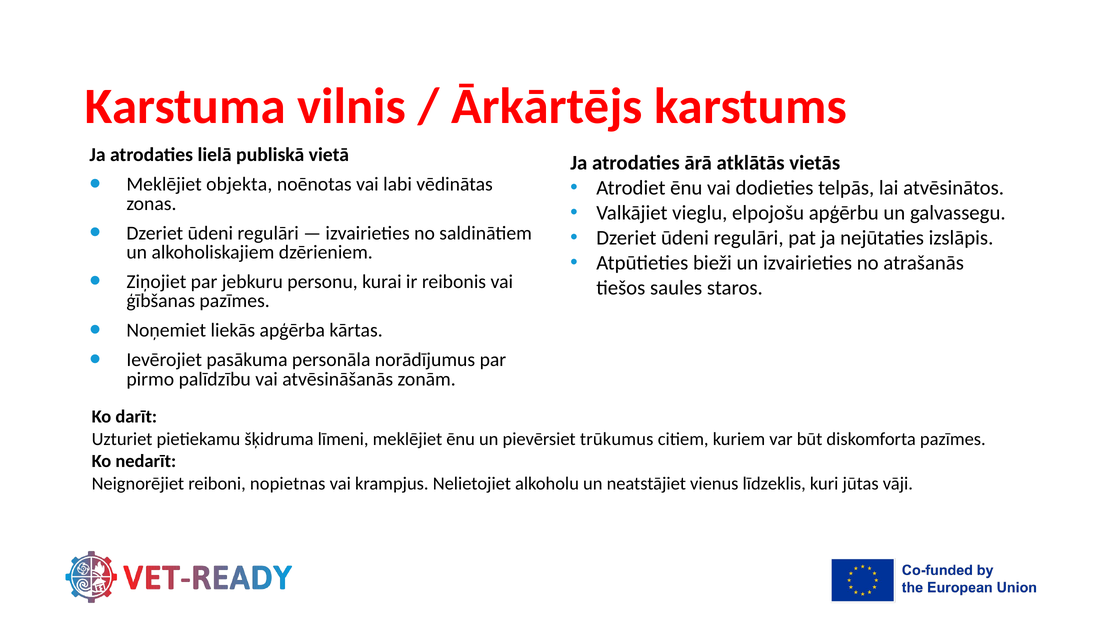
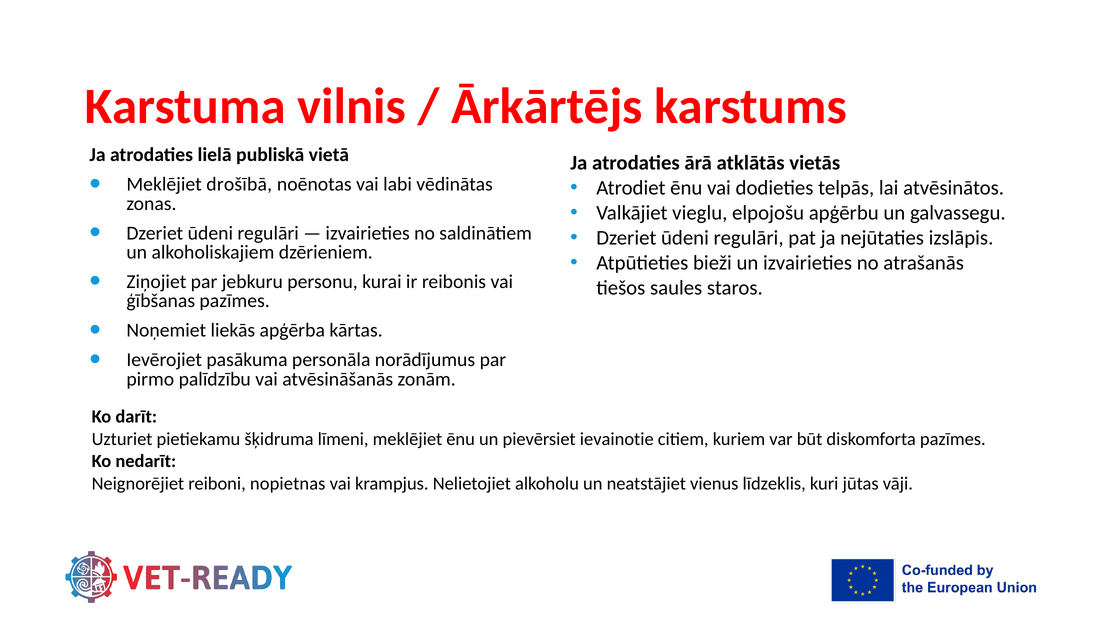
objekta: objekta -> drošībā
trūkumus: trūkumus -> ievainotie
